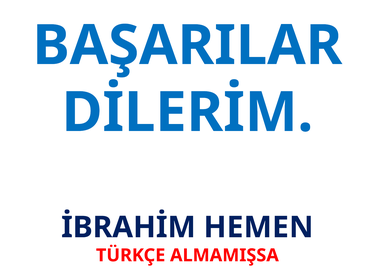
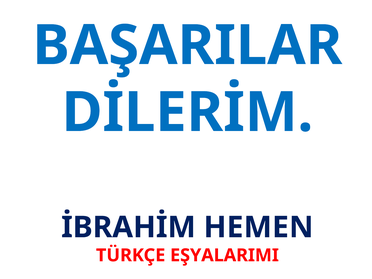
ALMAMIŞSA: ALMAMIŞSA -> EŞYALARIMI
